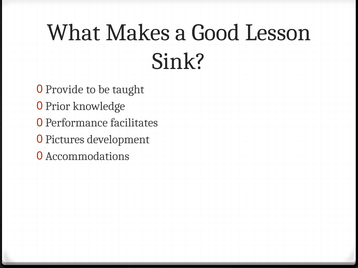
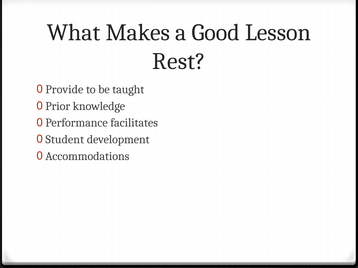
Sink: Sink -> Rest
Pictures: Pictures -> Student
